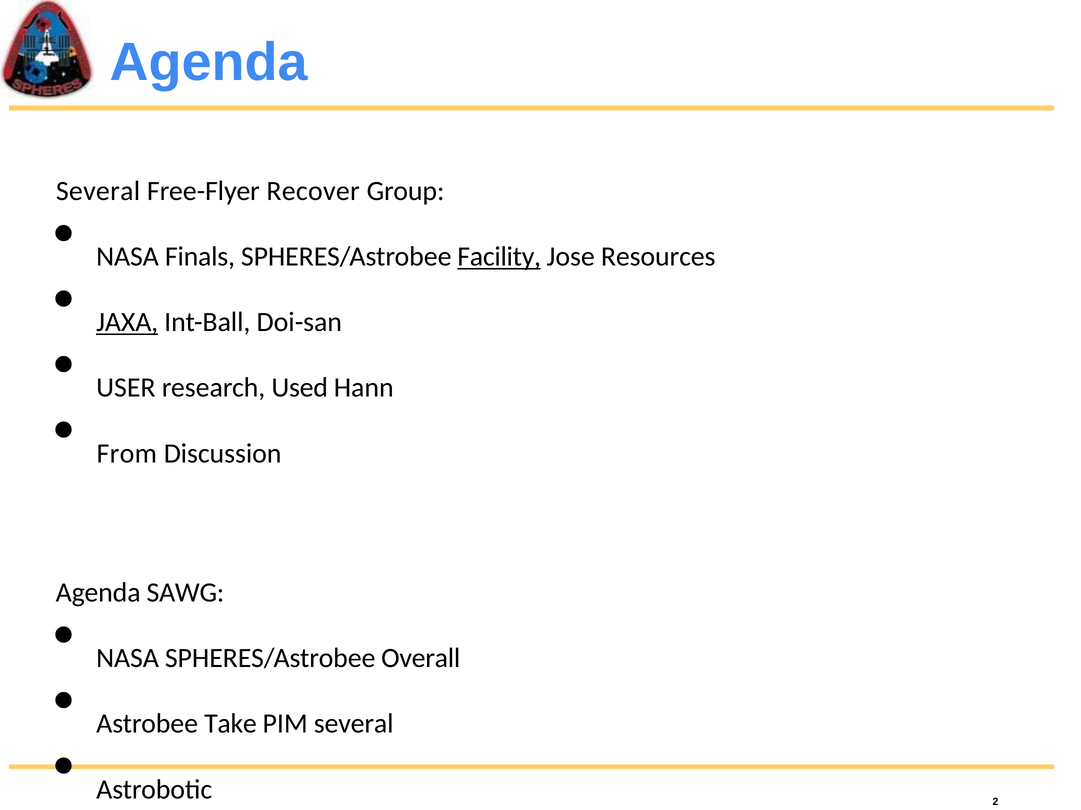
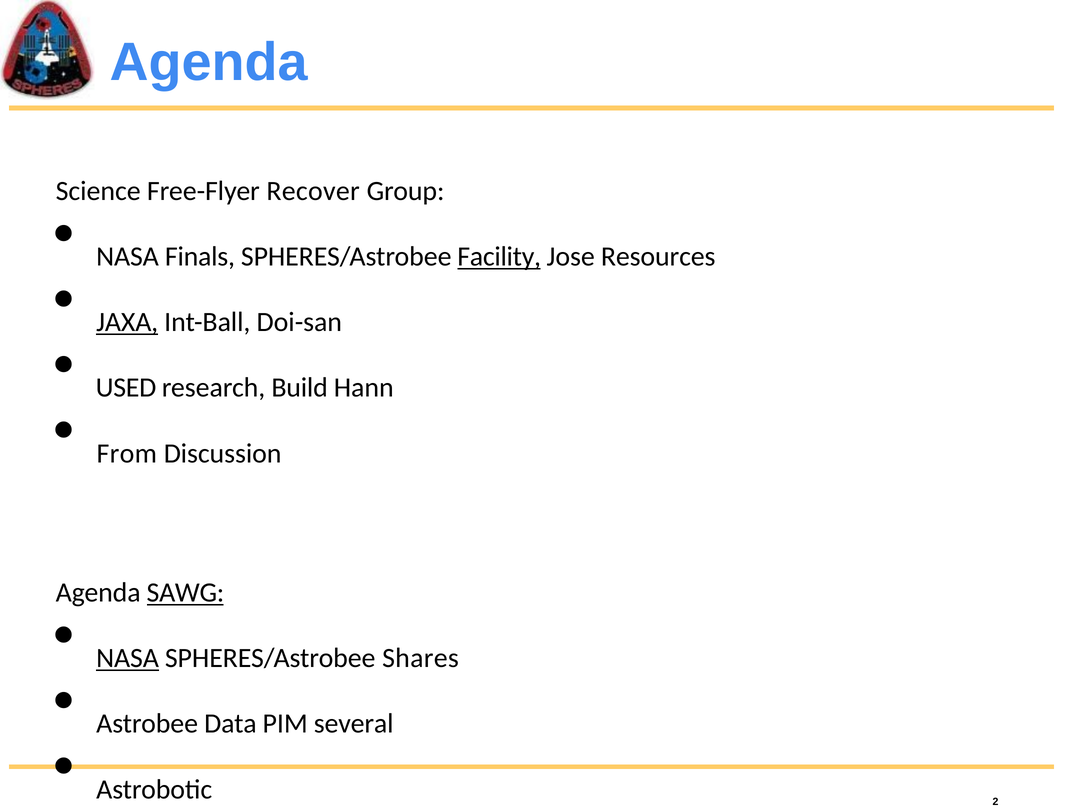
Several at (98, 191): Several -> Science
USER: USER -> USED
Used: Used -> Build
SAWG underline: none -> present
NASA at (128, 659) underline: none -> present
Overall: Overall -> Shares
Take: Take -> Data
